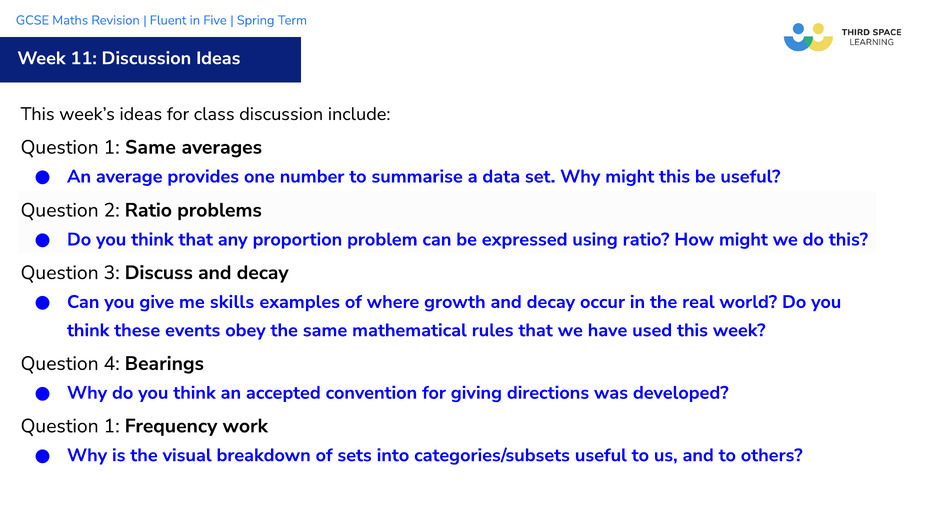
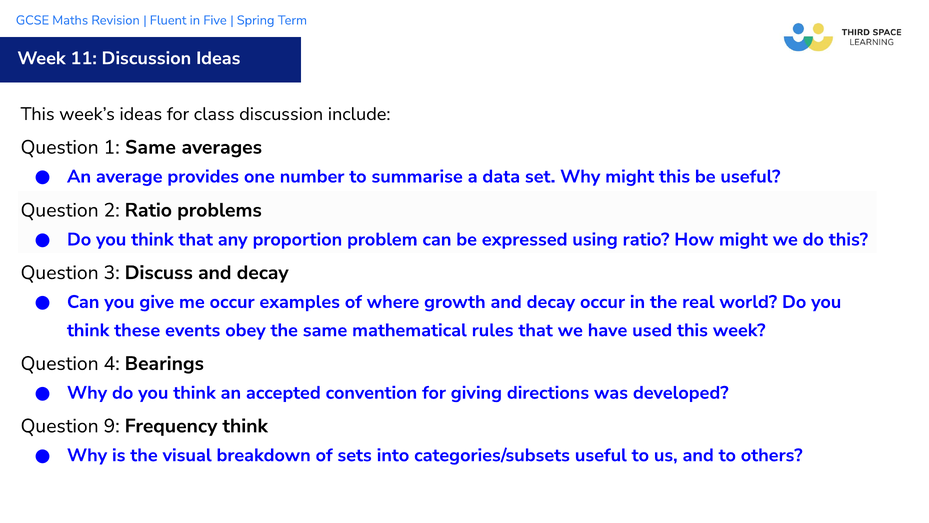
me skills: skills -> occur
1 at (112, 426): 1 -> 9
Frequency work: work -> think
